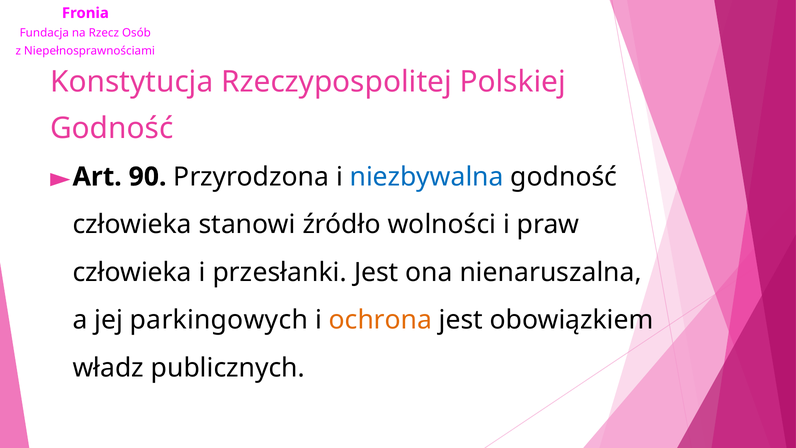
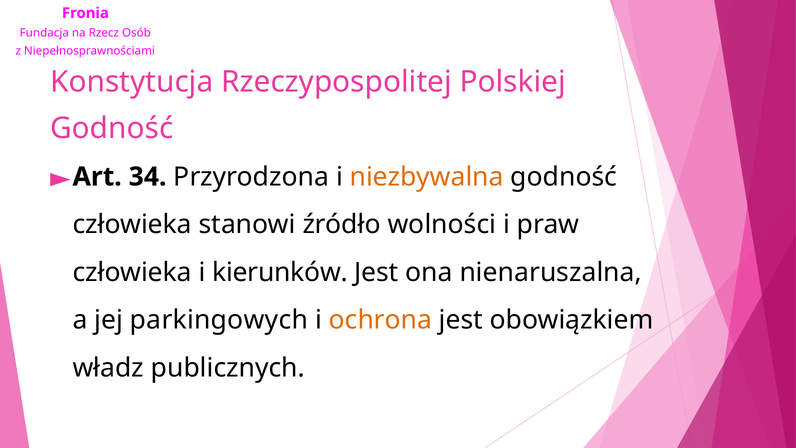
90: 90 -> 34
niezbywalna colour: blue -> orange
przesłanki: przesłanki -> kierunków
